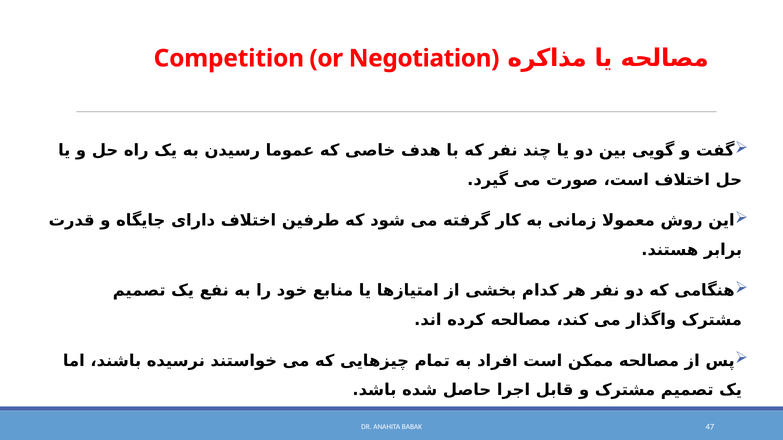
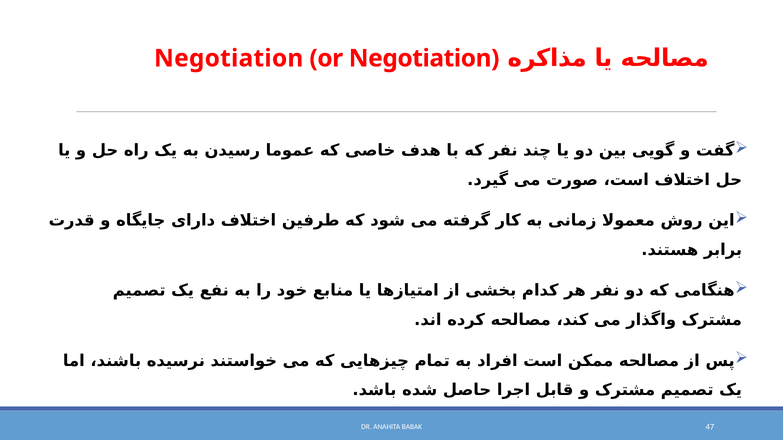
Competition at (229, 58): Competition -> Negotiation
